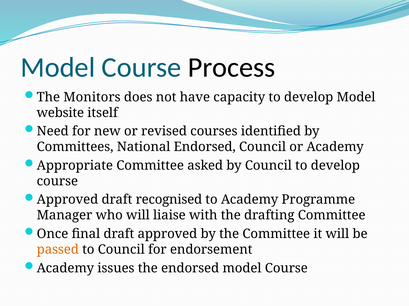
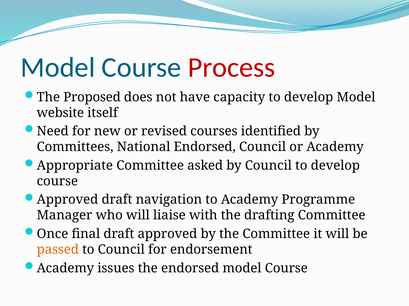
Process colour: black -> red
Monitors: Monitors -> Proposed
recognised: recognised -> navigation
